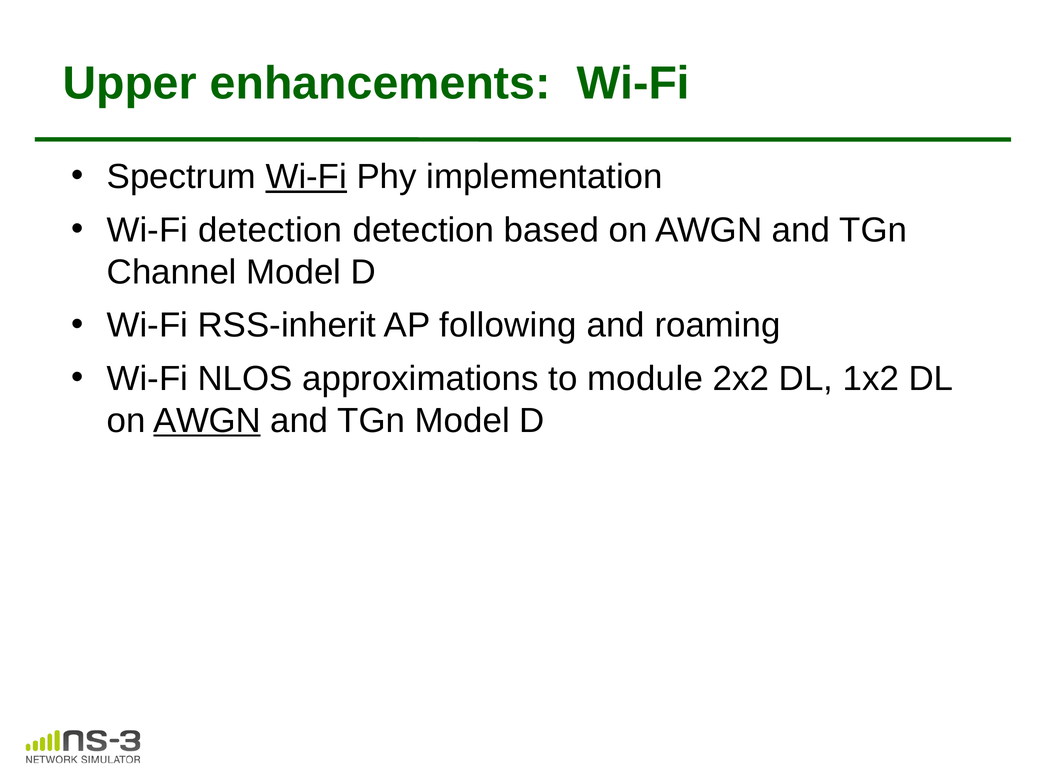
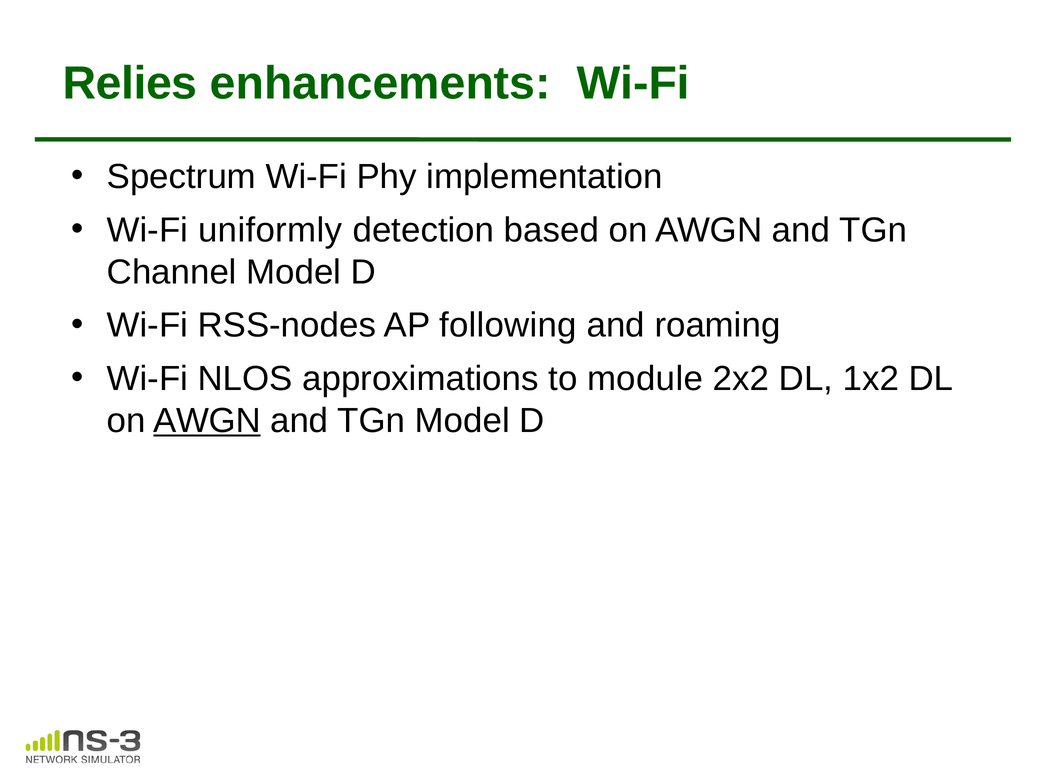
Upper: Upper -> Relies
Wi-Fi at (306, 177) underline: present -> none
Wi-Fi detection: detection -> uniformly
RSS-inherit: RSS-inherit -> RSS-nodes
